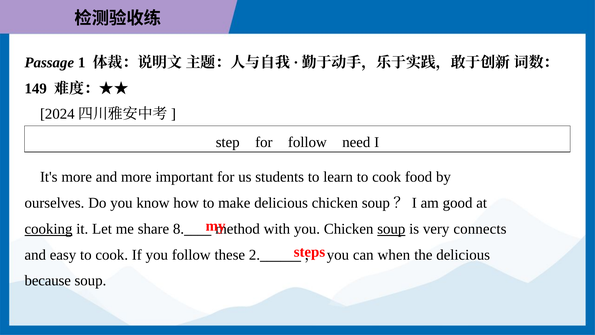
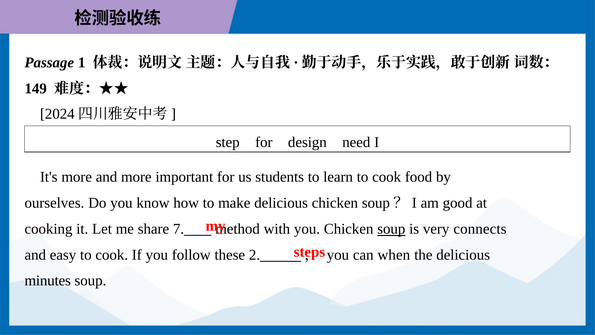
for follow: follow -> design
cooking underline: present -> none
8: 8 -> 7
because: because -> minutes
